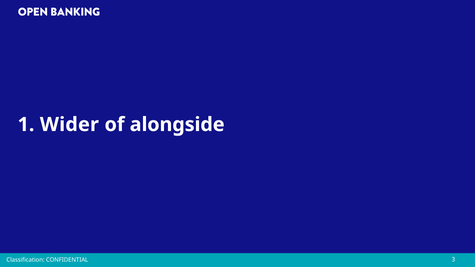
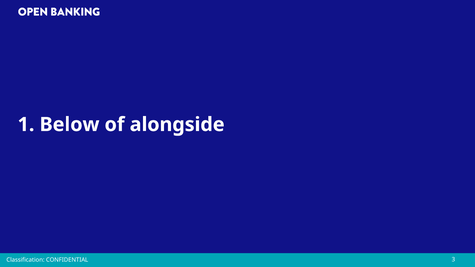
Wider: Wider -> Below
